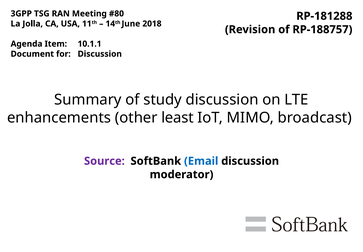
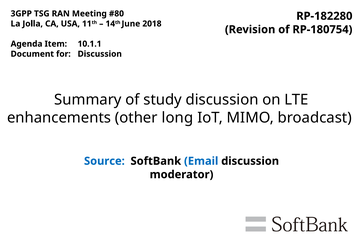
RP-181288: RP-181288 -> RP-182280
RP-188757: RP-188757 -> RP-180754
least: least -> long
Source colour: purple -> blue
